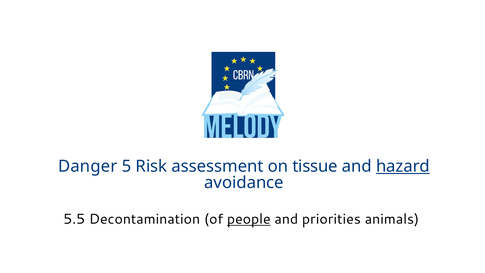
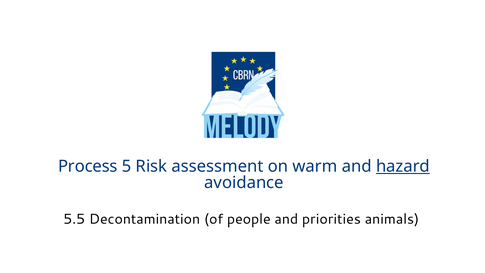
Danger: Danger -> Process
tissue: tissue -> warm
people underline: present -> none
